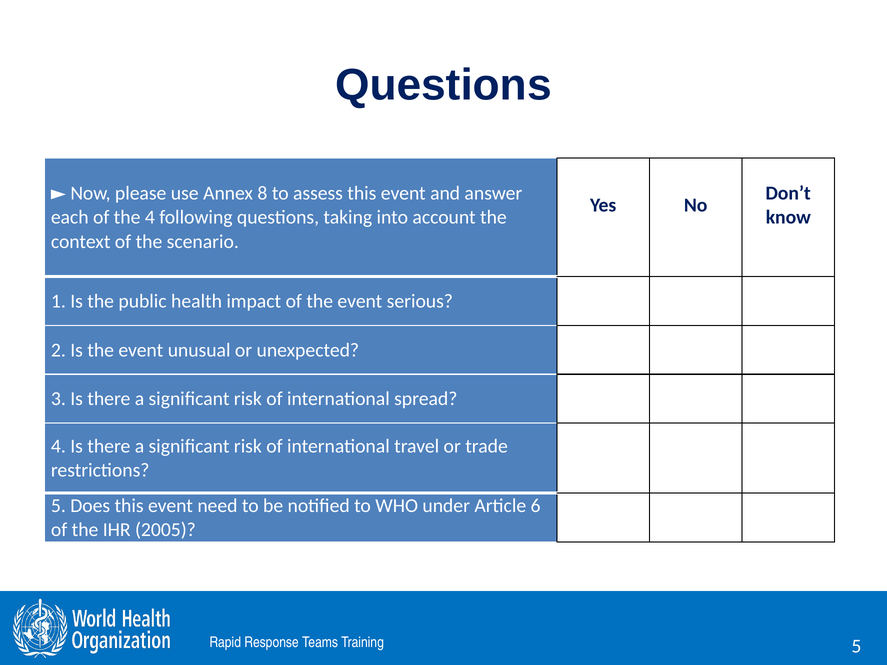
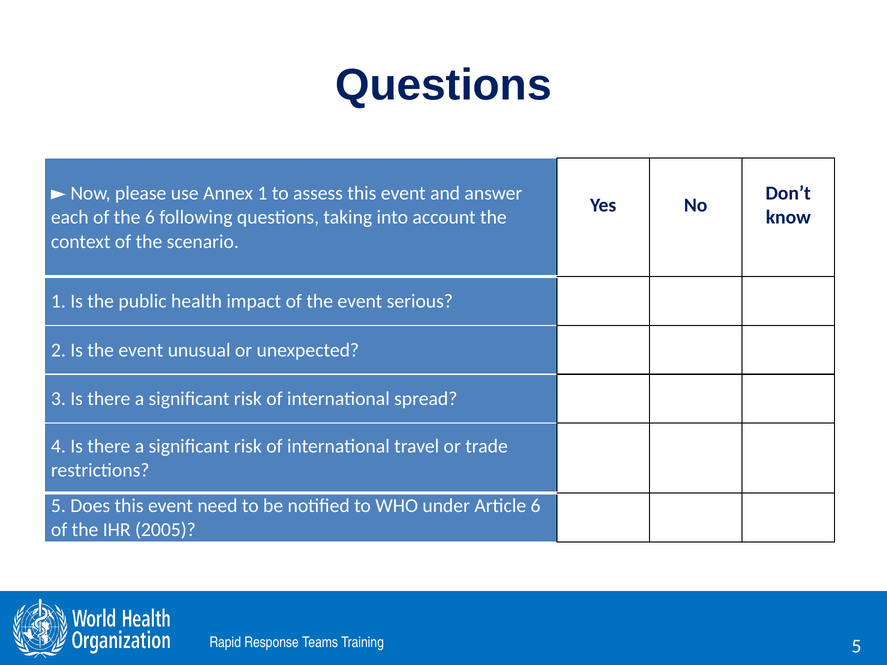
Annex 8: 8 -> 1
the 4: 4 -> 6
